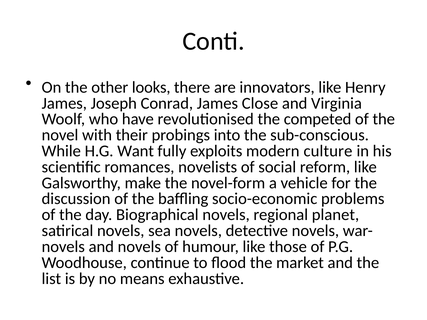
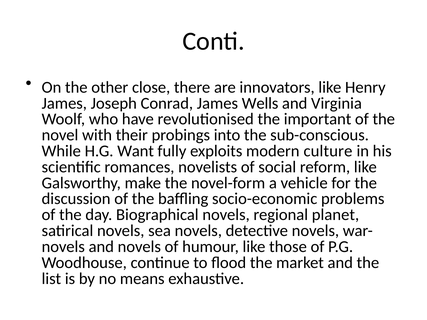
looks: looks -> close
Close: Close -> Wells
competed: competed -> important
